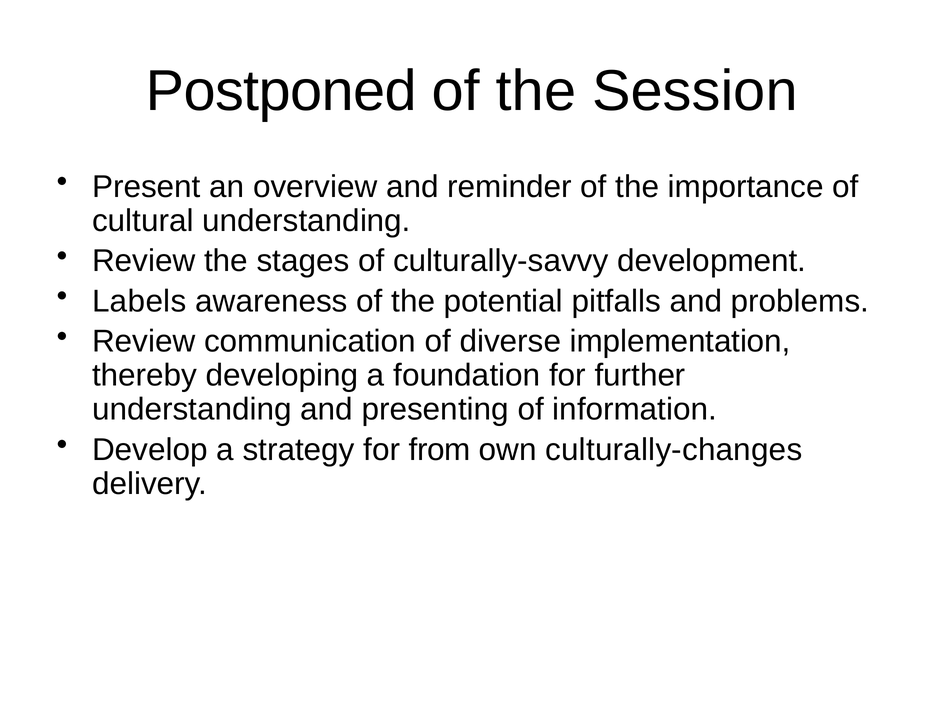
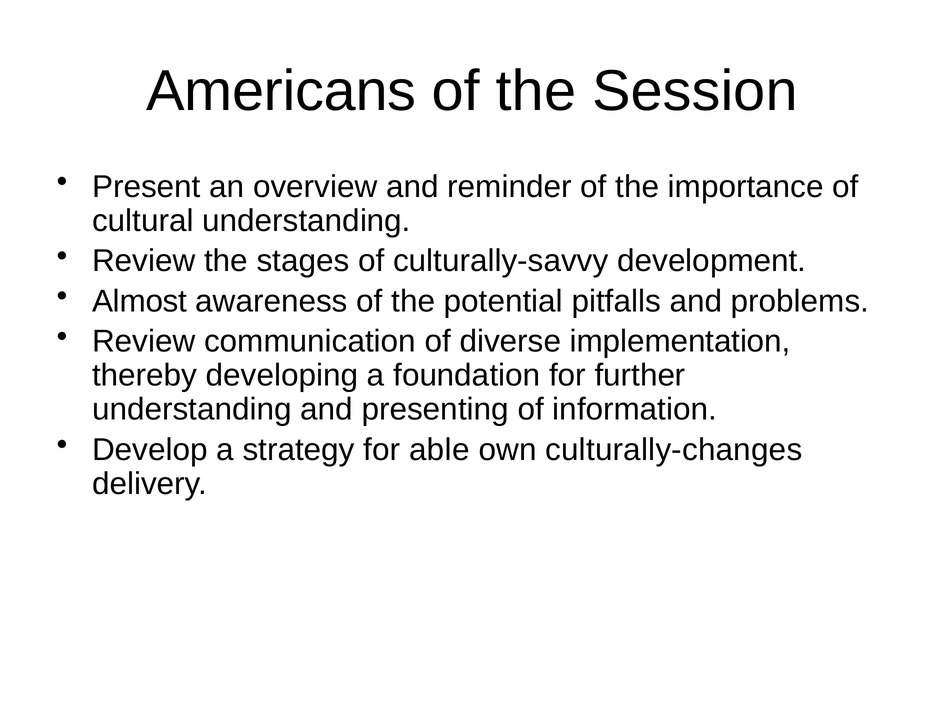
Postponed: Postponed -> Americans
Labels: Labels -> Almost
from: from -> able
